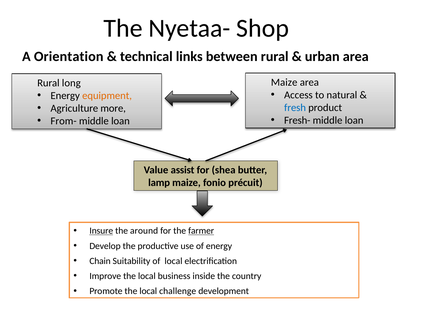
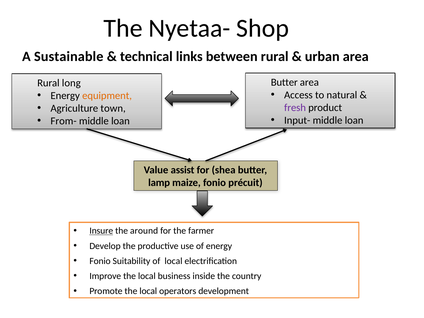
Orientation: Orientation -> Sustainable
Maize at (284, 82): Maize -> Butter
more: more -> town
fresh colour: blue -> purple
Fresh-: Fresh- -> Input-
farmer underline: present -> none
Chain at (100, 261): Chain -> Fonio
challenge: challenge -> operators
